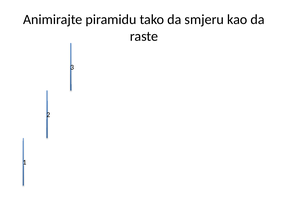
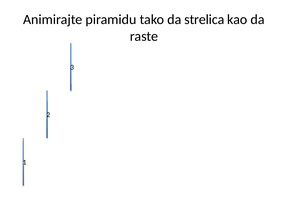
smjeru: smjeru -> strelica
